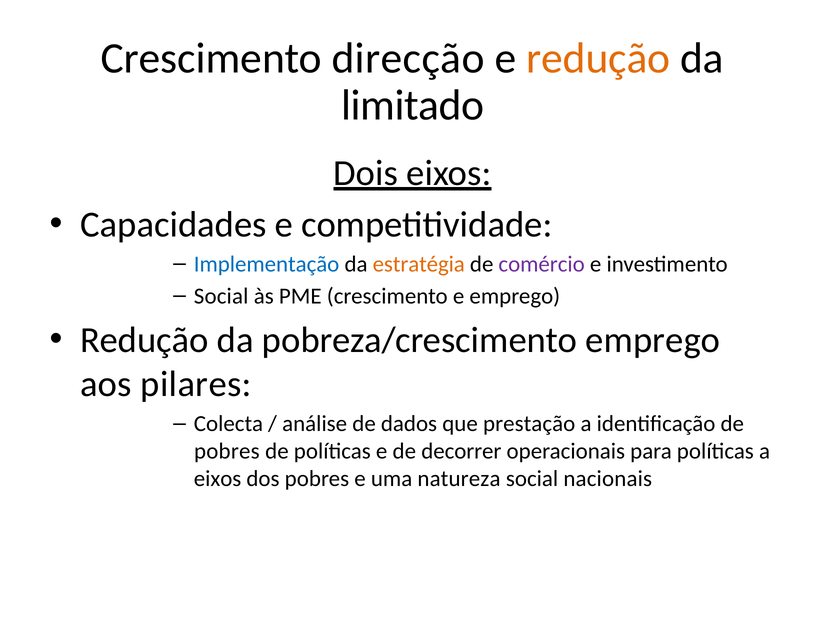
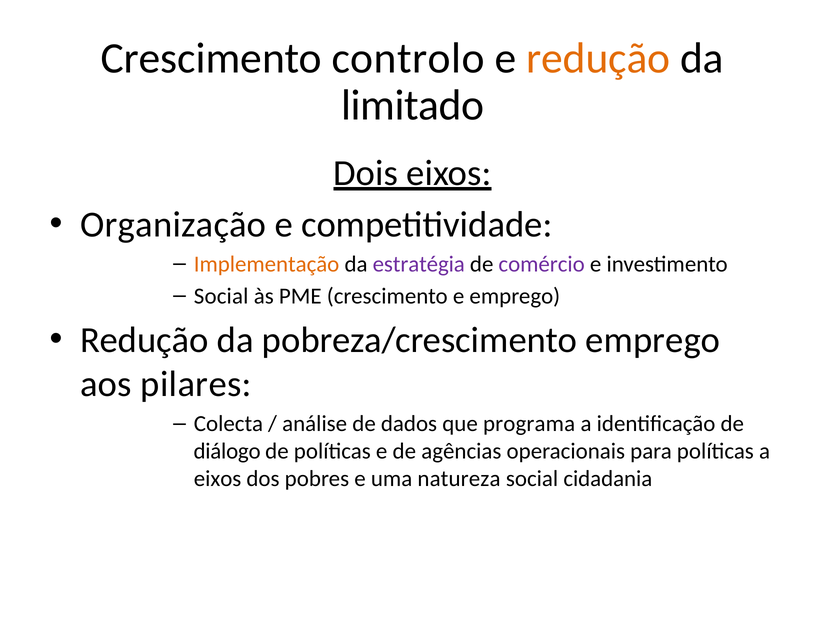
direcção: direcção -> controlo
Capacidades: Capacidades -> Organização
Implementação colour: blue -> orange
estratégia colour: orange -> purple
prestação: prestação -> programa
pobres at (227, 451): pobres -> diálogo
decorrer: decorrer -> agências
nacionais: nacionais -> cidadania
